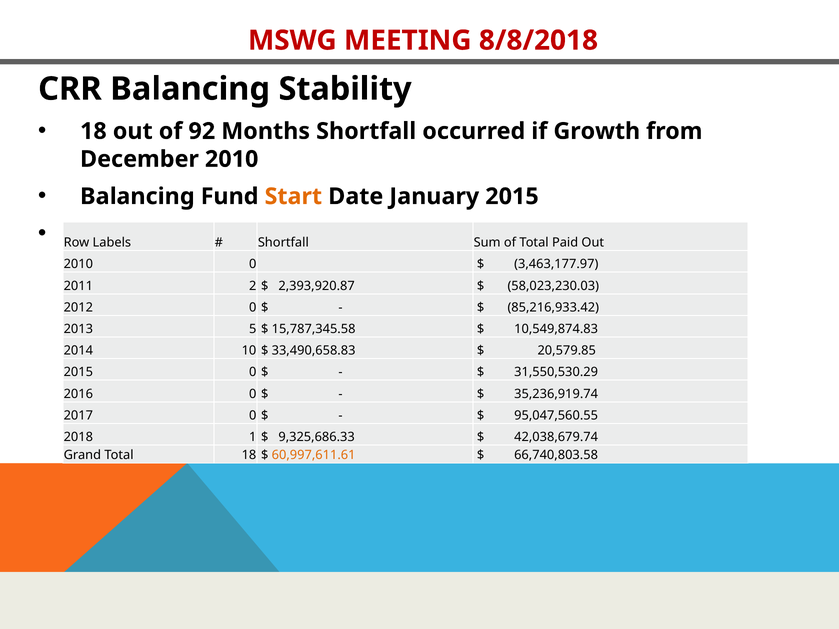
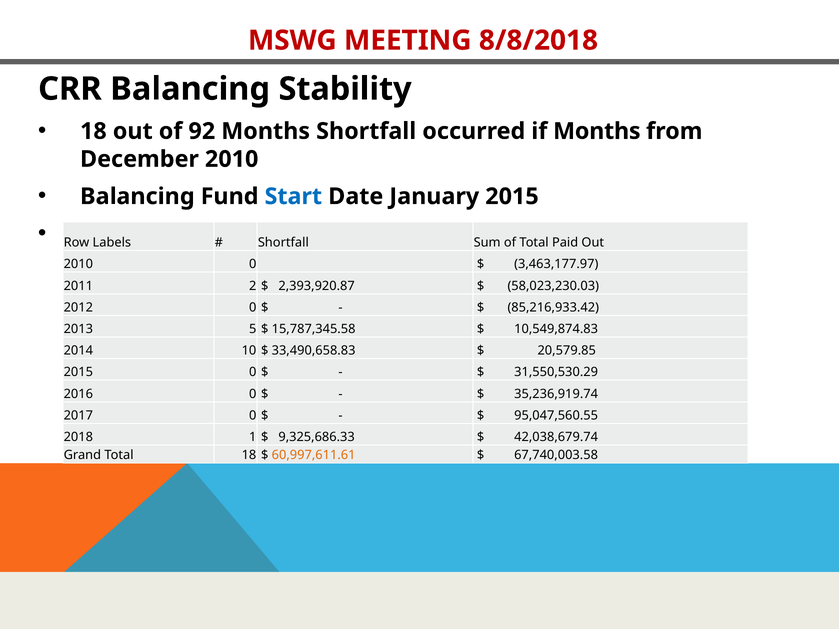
if Growth: Growth -> Months
Start colour: orange -> blue
66,740,803.58: 66,740,803.58 -> 67,740,003.58
